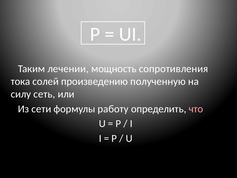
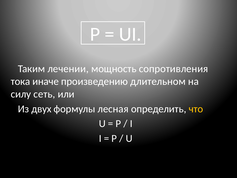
солей: солей -> иначе
полученную: полученную -> длительном
сети: сети -> двух
работу: работу -> лесная
что colour: pink -> yellow
